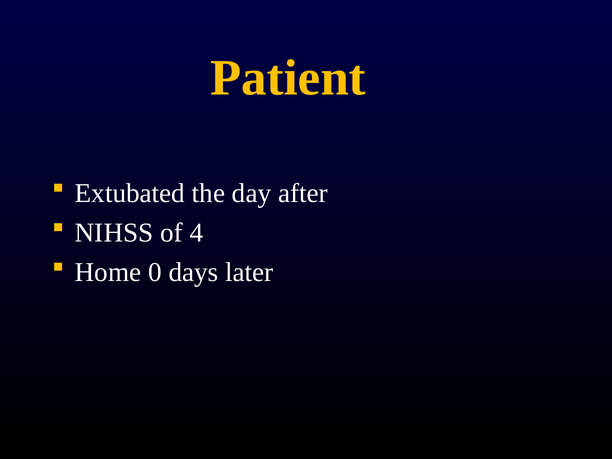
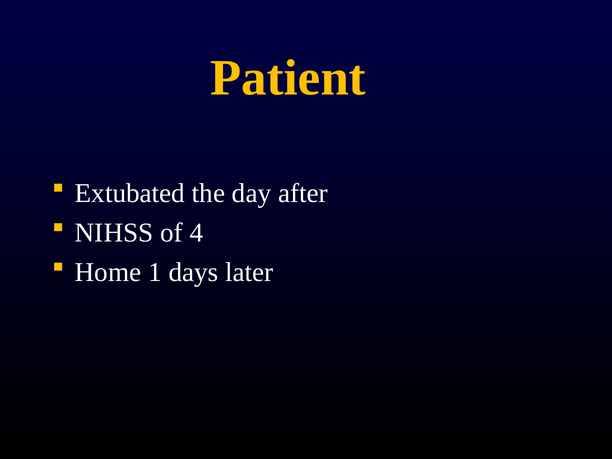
0: 0 -> 1
